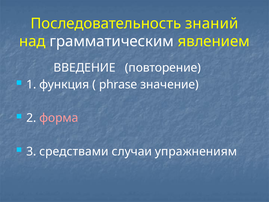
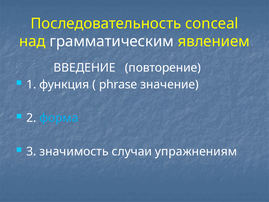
знаний: знаний -> conceal
форма colour: pink -> light blue
средствами: средствами -> значимость
